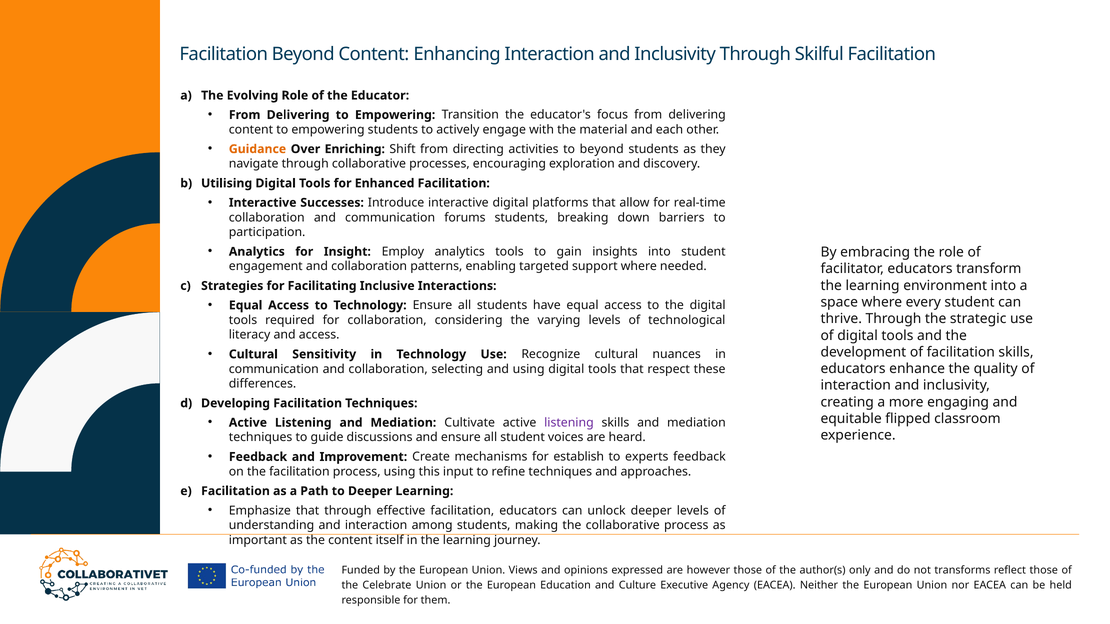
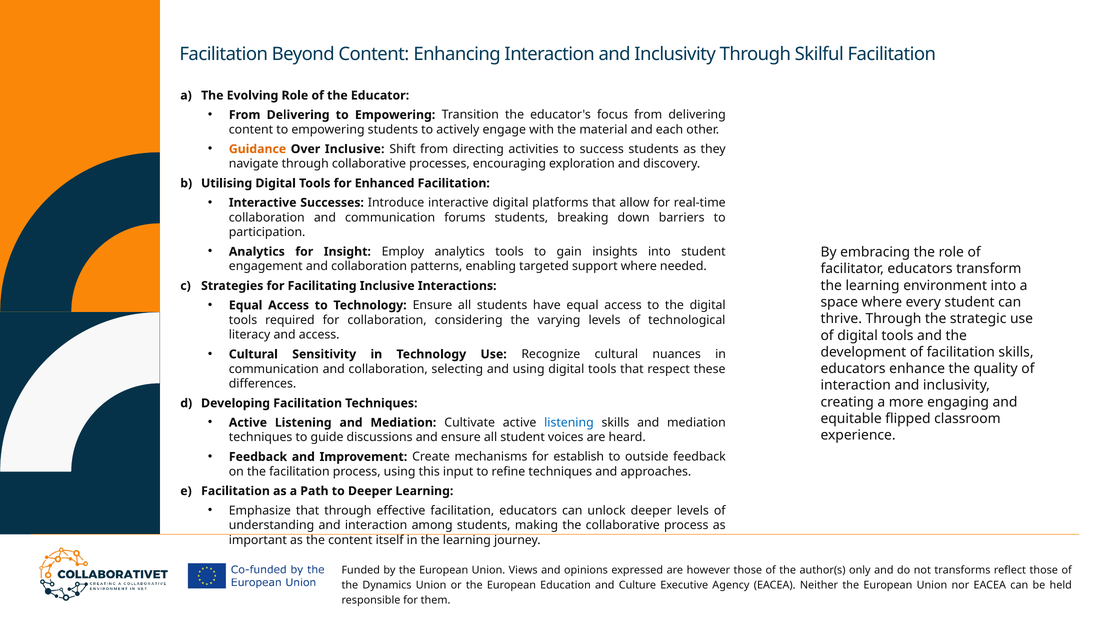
Over Enriching: Enriching -> Inclusive
to beyond: beyond -> success
listening at (569, 423) colour: purple -> blue
experts: experts -> outside
Celebrate: Celebrate -> Dynamics
